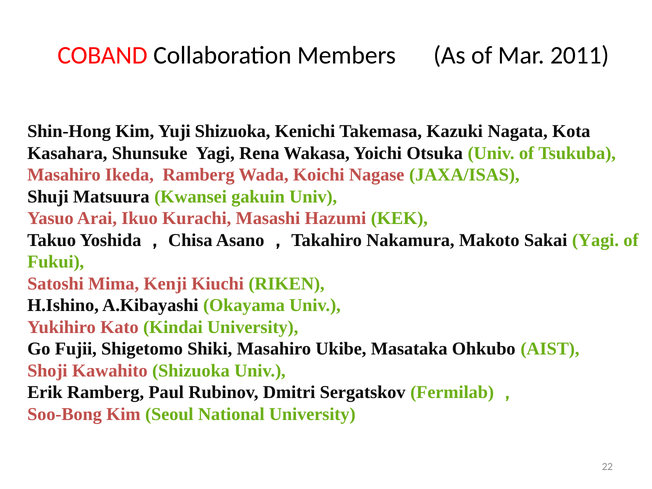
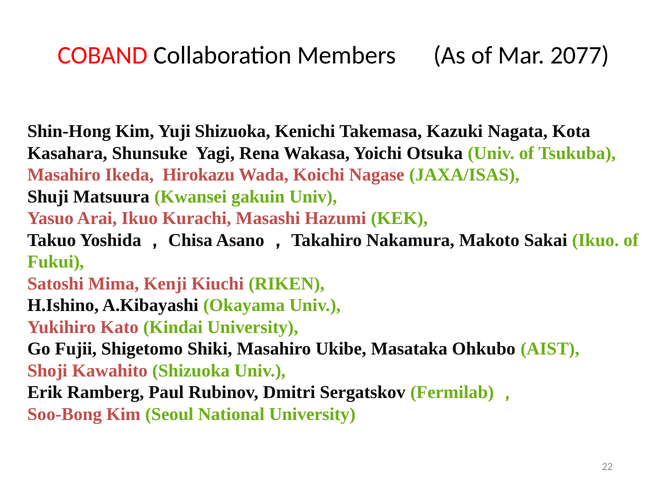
2011: 2011 -> 2077
Ikeda Ramberg: Ramberg -> Hirokazu
Sakai Yagi: Yagi -> Ikuo
